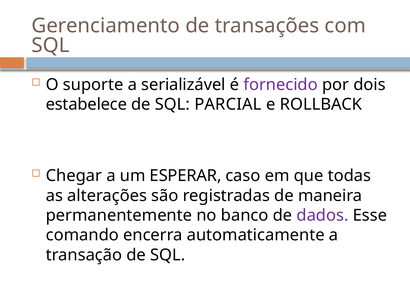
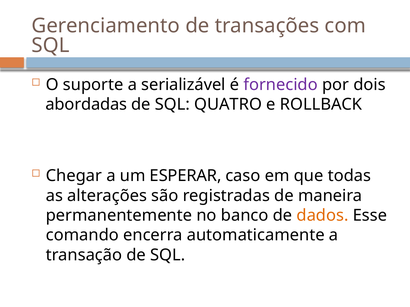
estabelece: estabelece -> abordadas
PARCIAL: PARCIAL -> QUATRO
dados colour: purple -> orange
